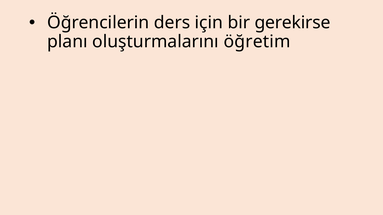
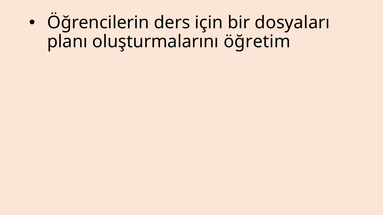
gerekirse: gerekirse -> dosyaları
